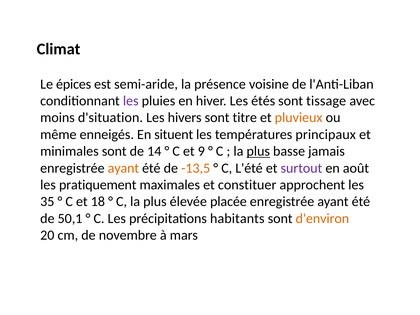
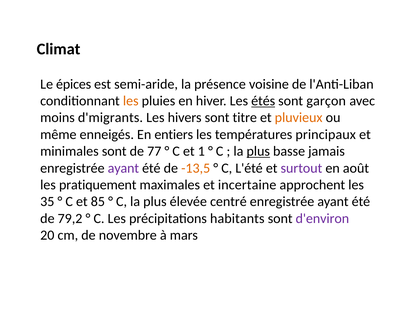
les at (131, 101) colour: purple -> orange
étés underline: none -> present
tissage: tissage -> garçon
d'situation: d'situation -> d'migrants
situent: situent -> entiers
14: 14 -> 77
9: 9 -> 1
ayant at (123, 168) colour: orange -> purple
constituer: constituer -> incertaine
18: 18 -> 85
placée: placée -> centré
50,1: 50,1 -> 79,2
d'environ colour: orange -> purple
